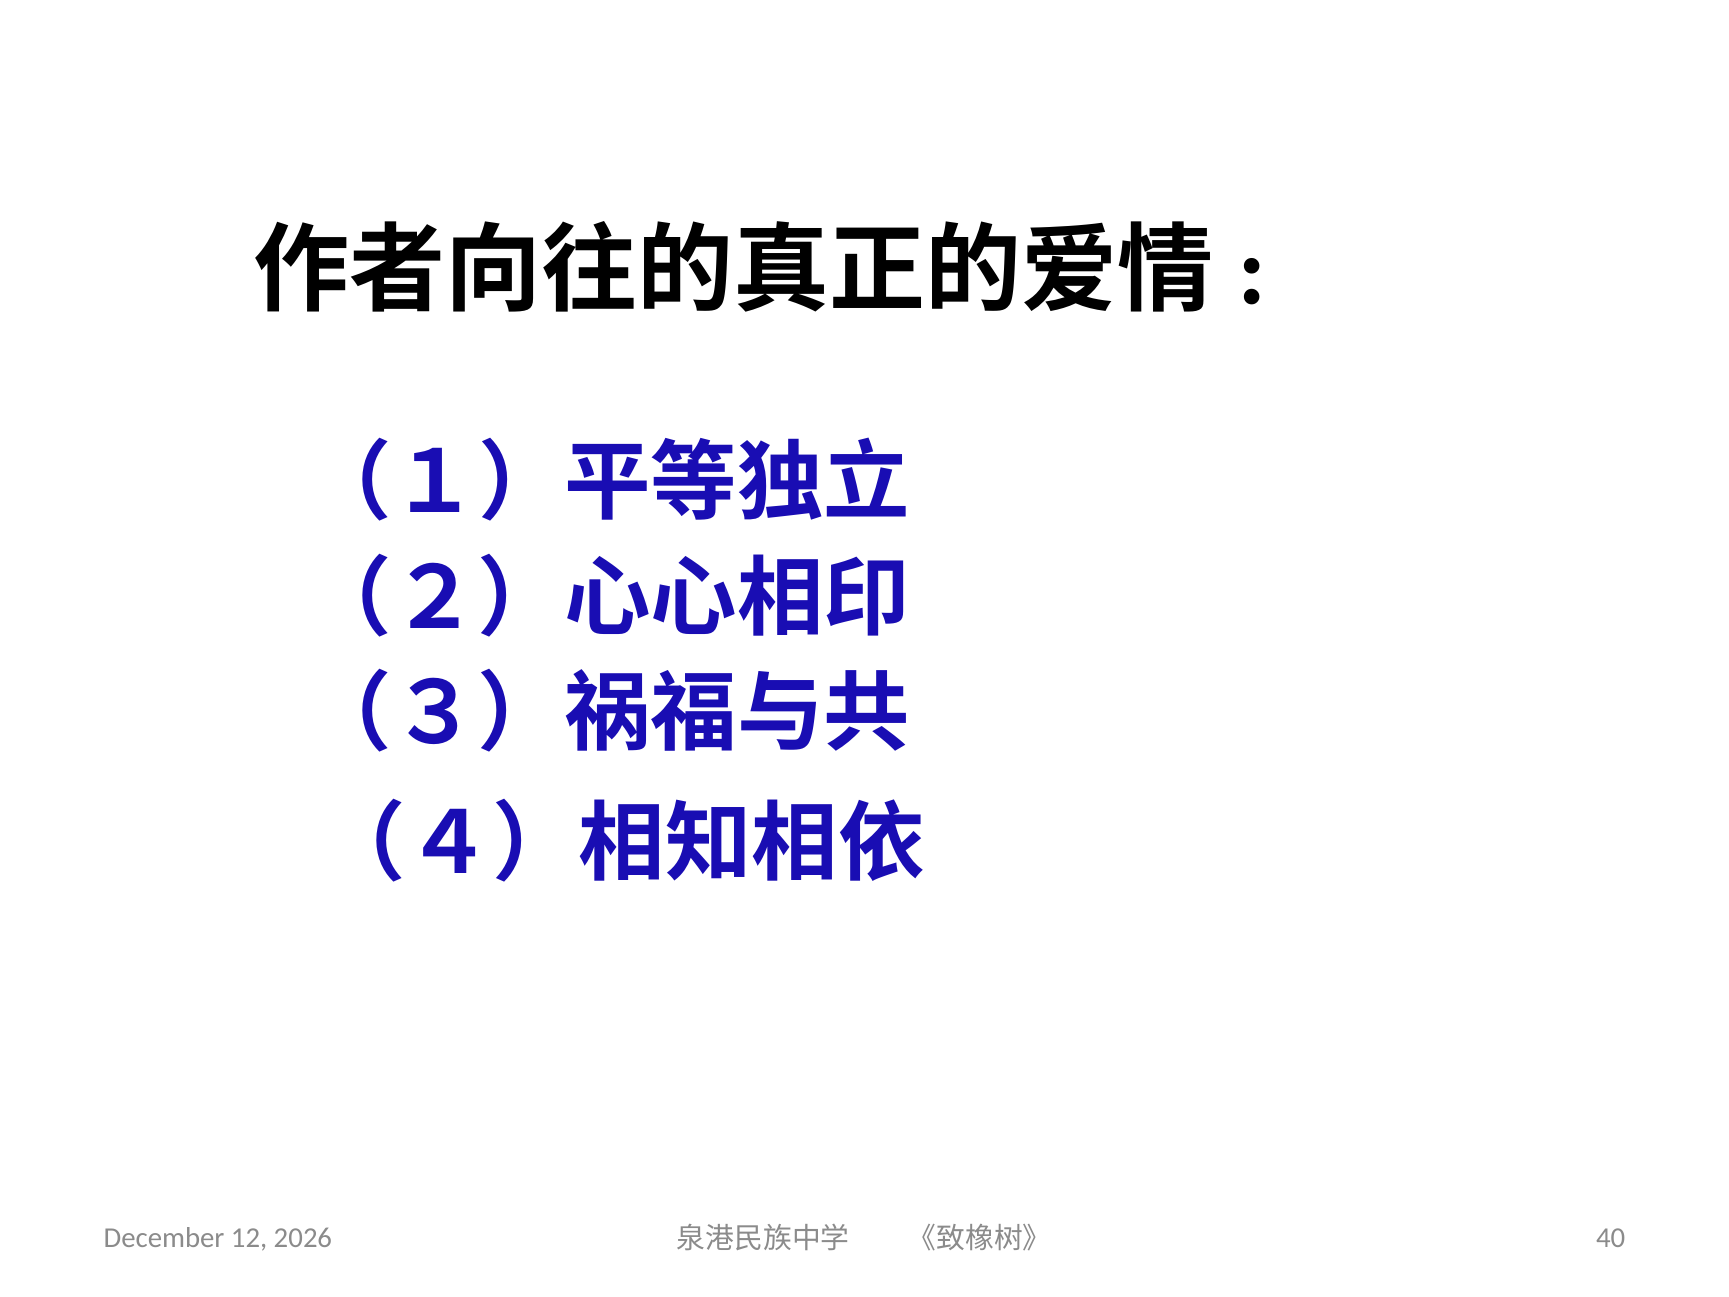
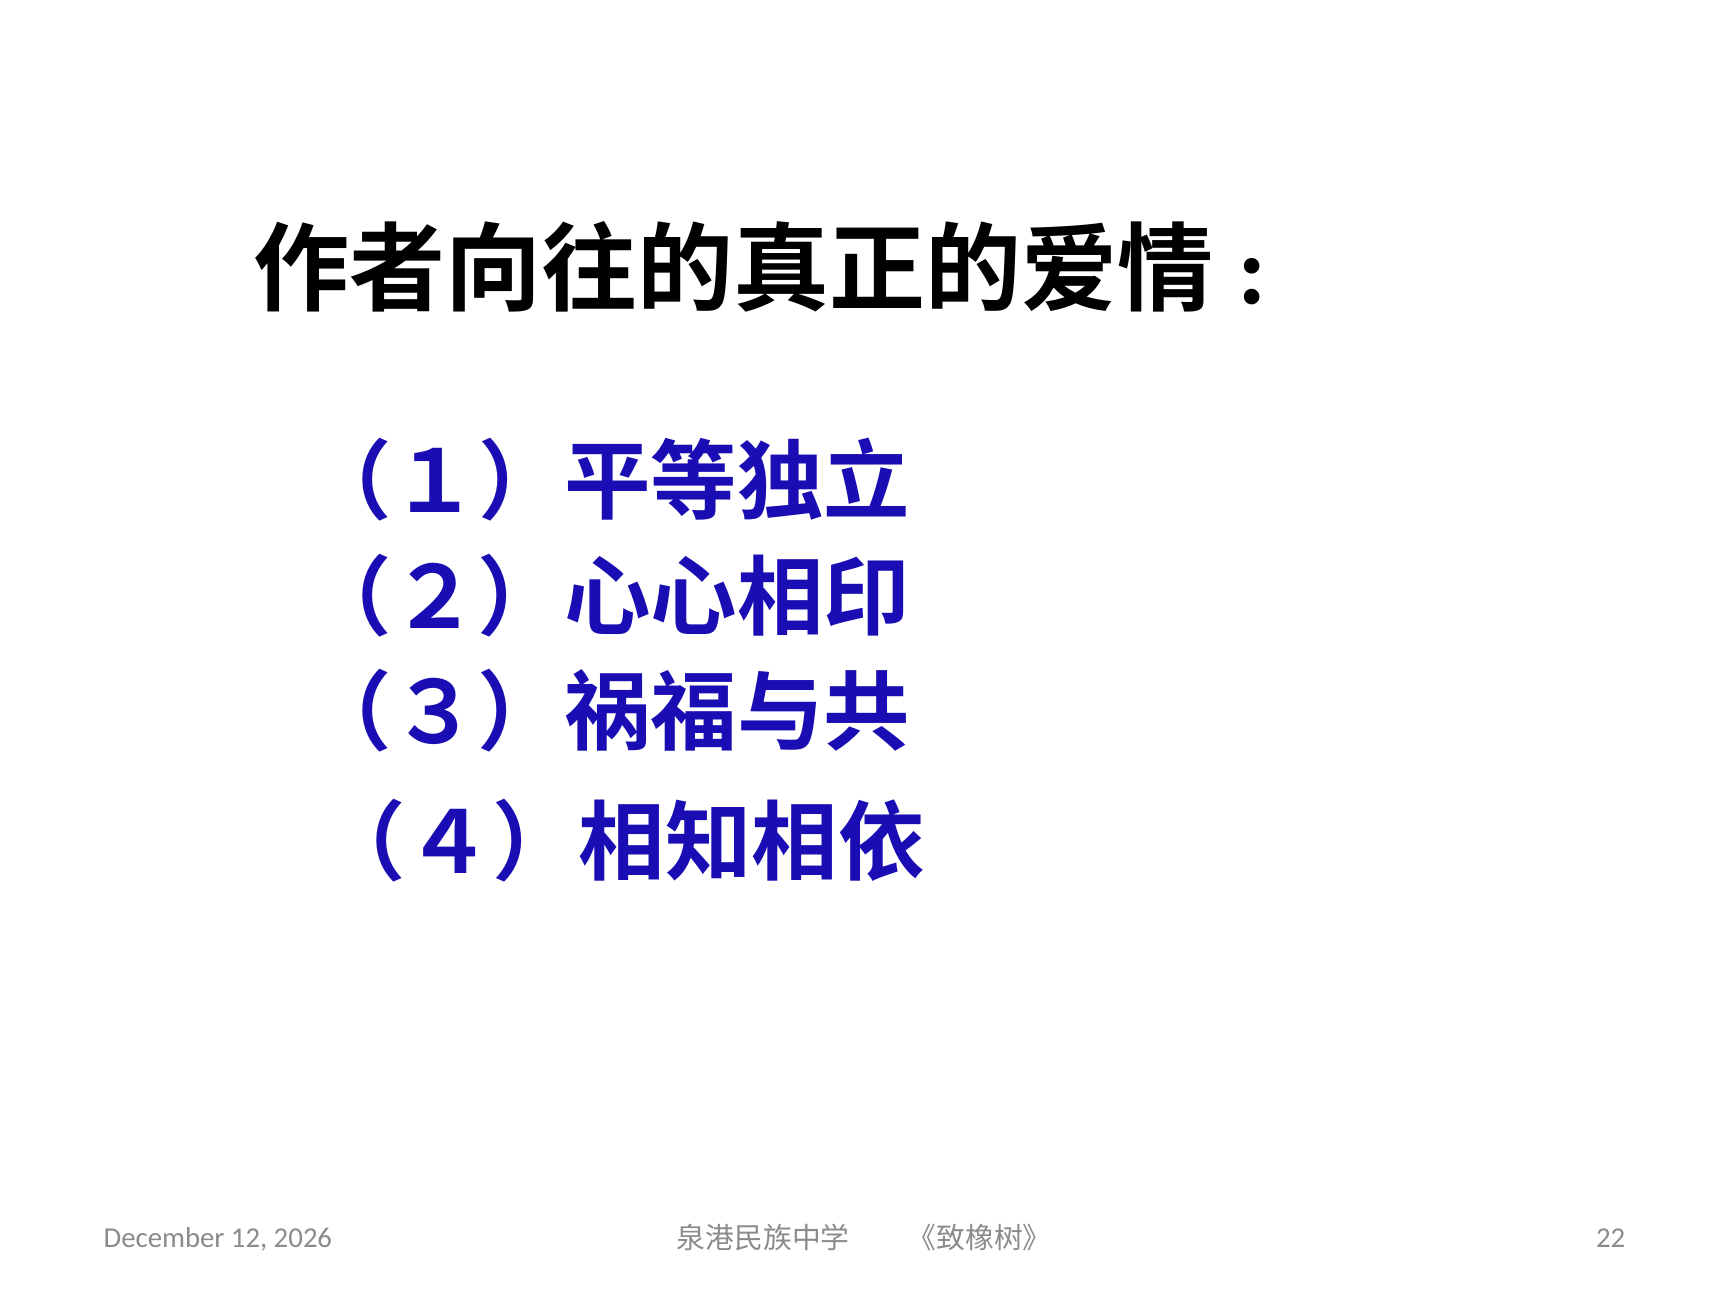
40: 40 -> 22
